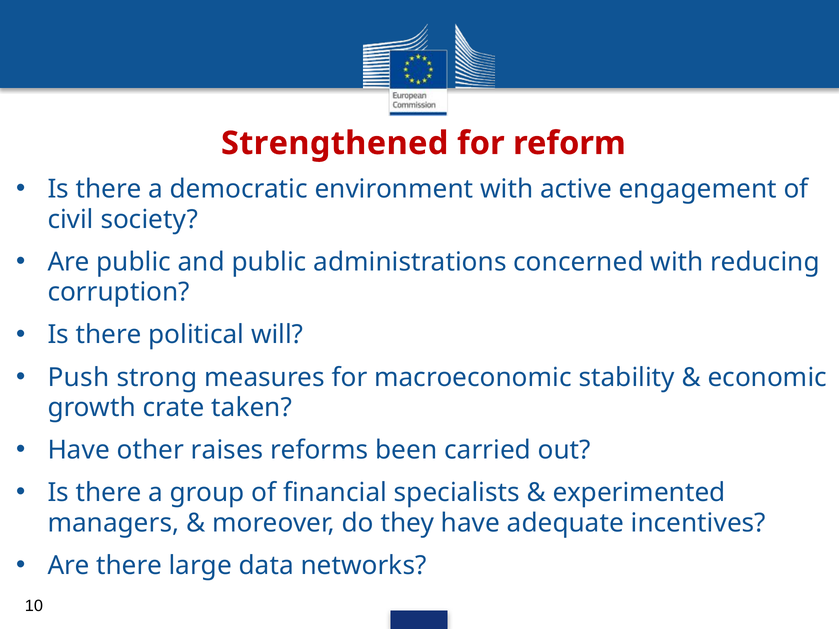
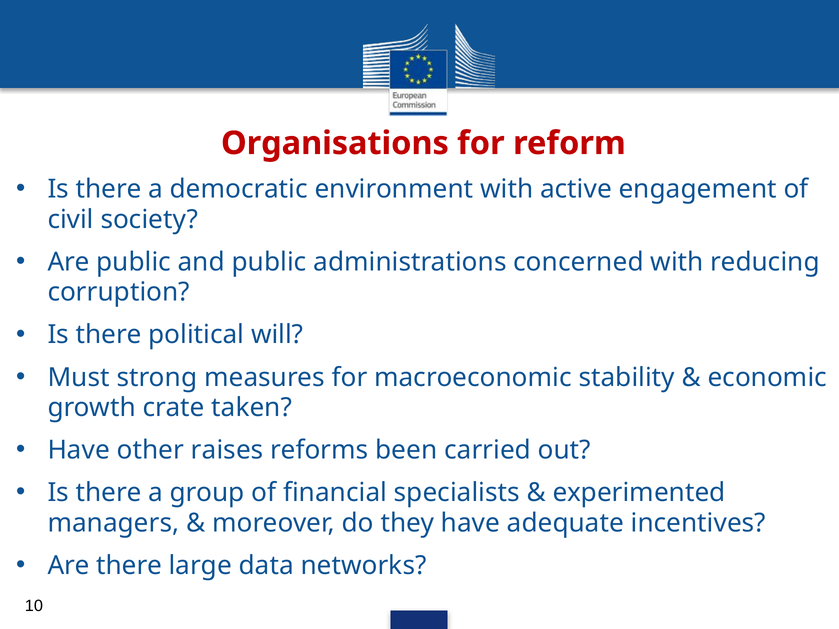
Strengthened: Strengthened -> Organisations
Push: Push -> Must
